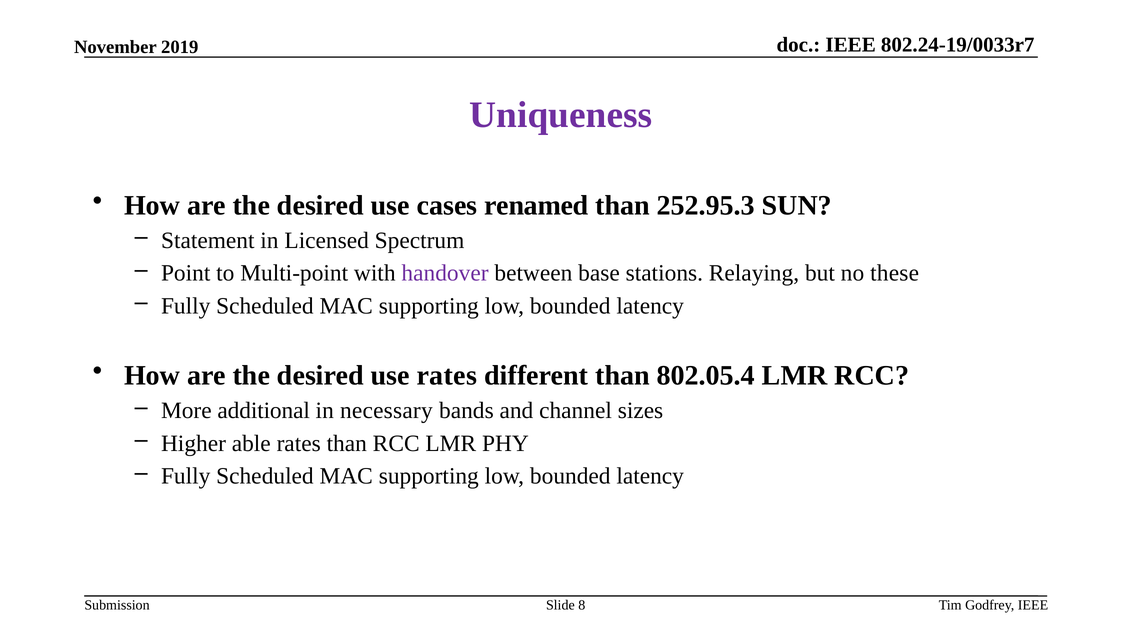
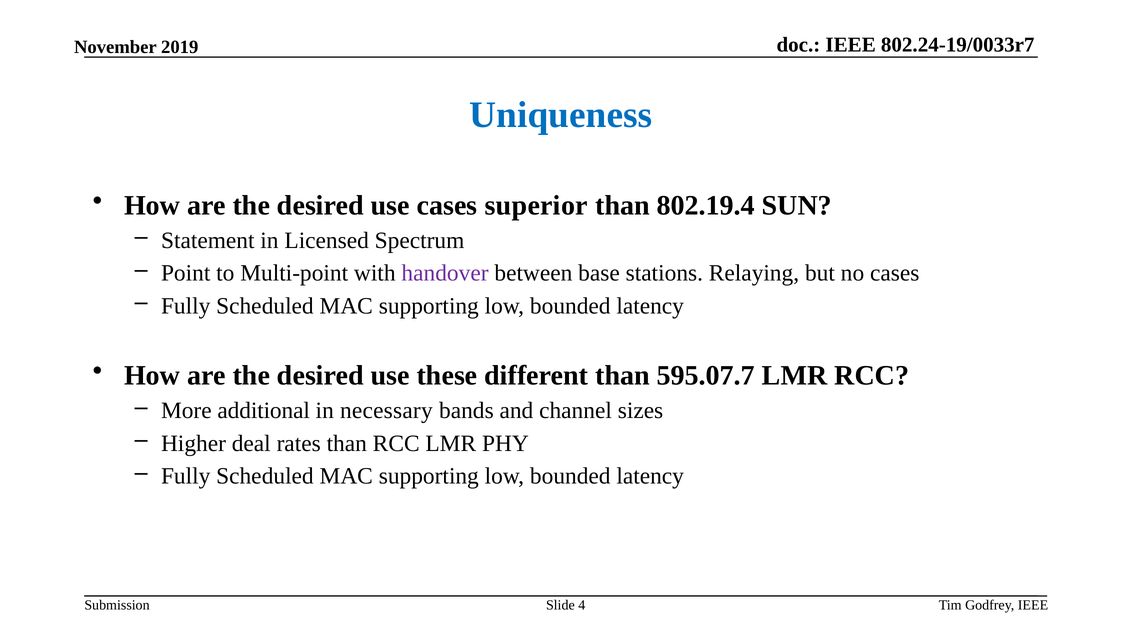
Uniqueness colour: purple -> blue
renamed: renamed -> superior
252.95.3: 252.95.3 -> 802.19.4
no these: these -> cases
use rates: rates -> these
802.05.4: 802.05.4 -> 595.07.7
able: able -> deal
8: 8 -> 4
